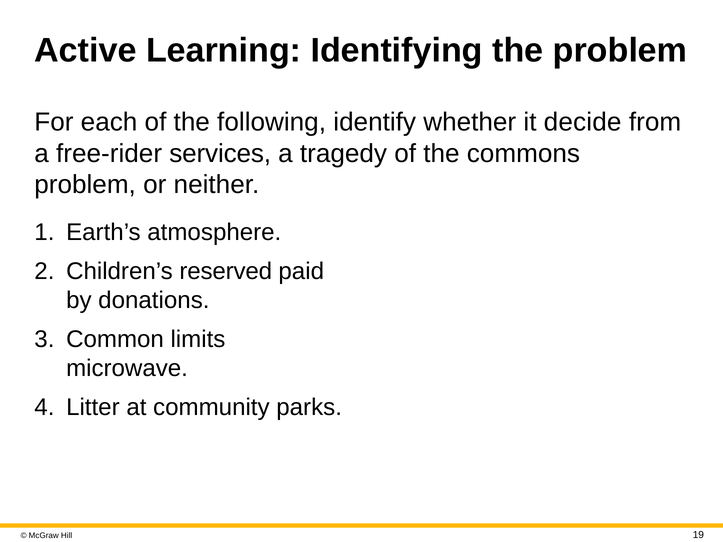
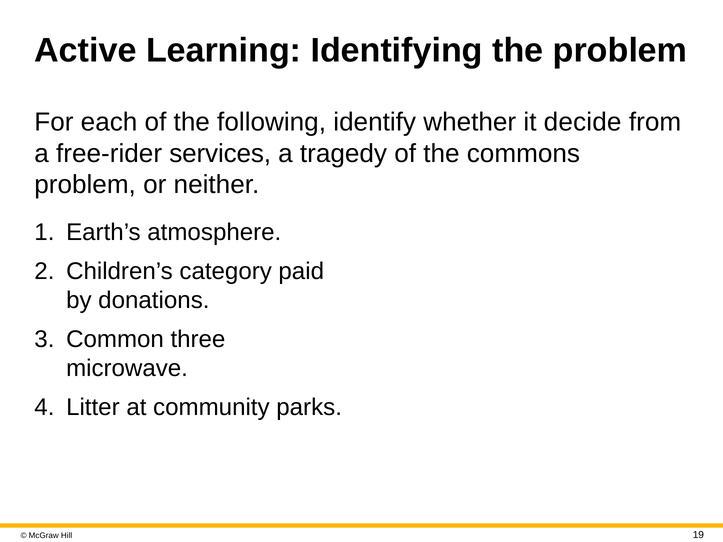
reserved: reserved -> category
limits: limits -> three
